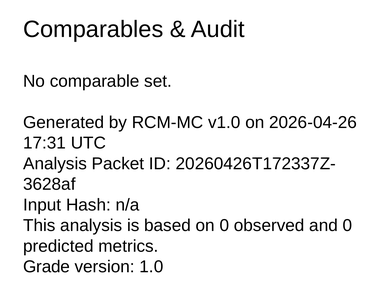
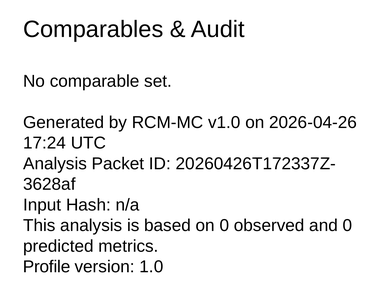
17:31: 17:31 -> 17:24
Grade: Grade -> Profile
